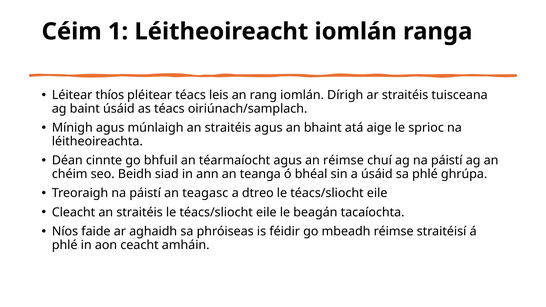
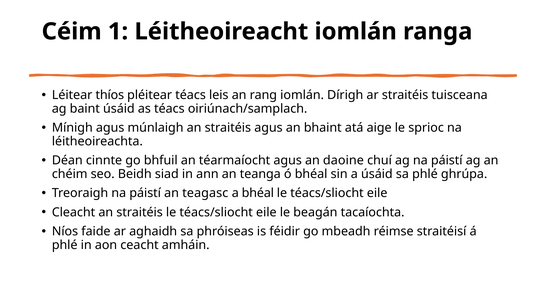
an réimse: réimse -> daoine
a dtreo: dtreo -> bhéal
